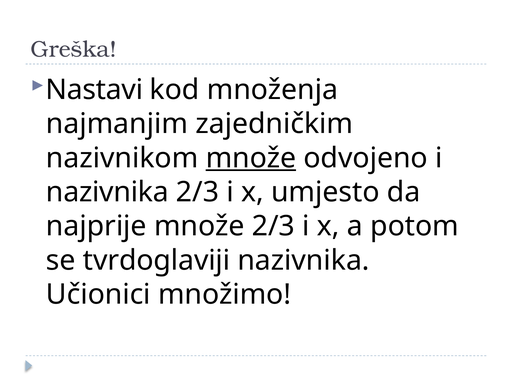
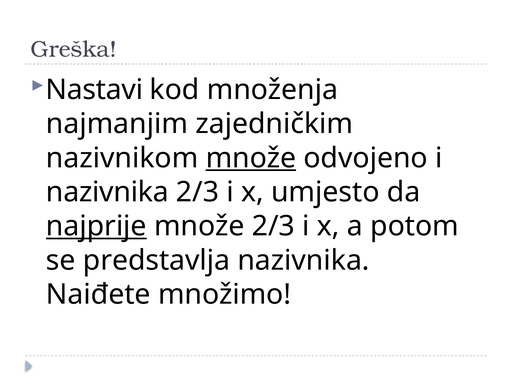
najprije underline: none -> present
tvrdoglaviji: tvrdoglaviji -> predstavlja
Učionici: Učionici -> Naiđete
